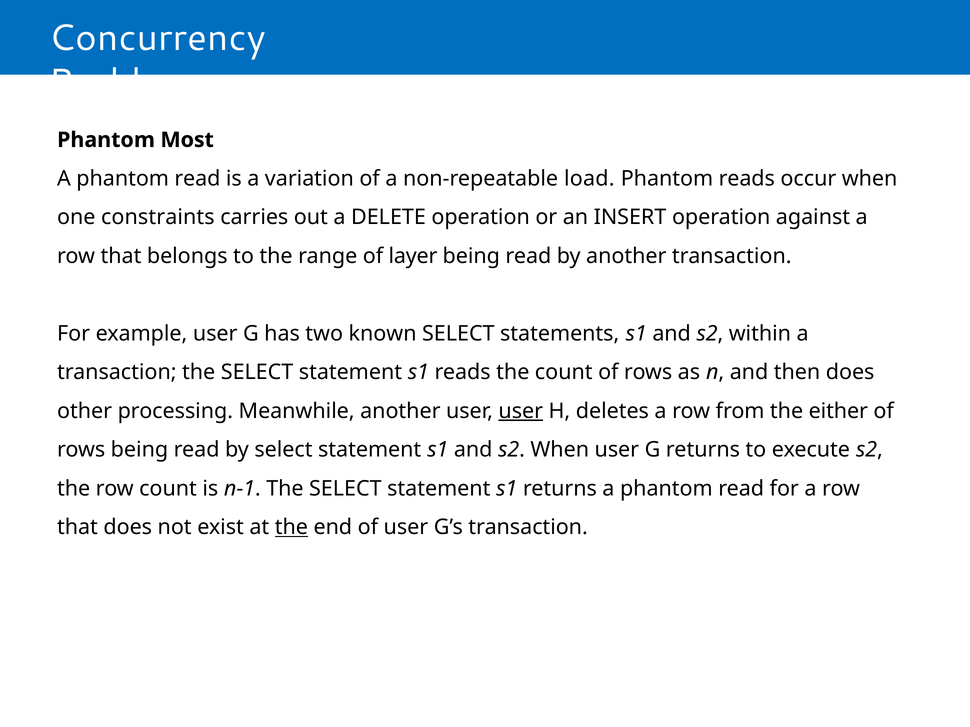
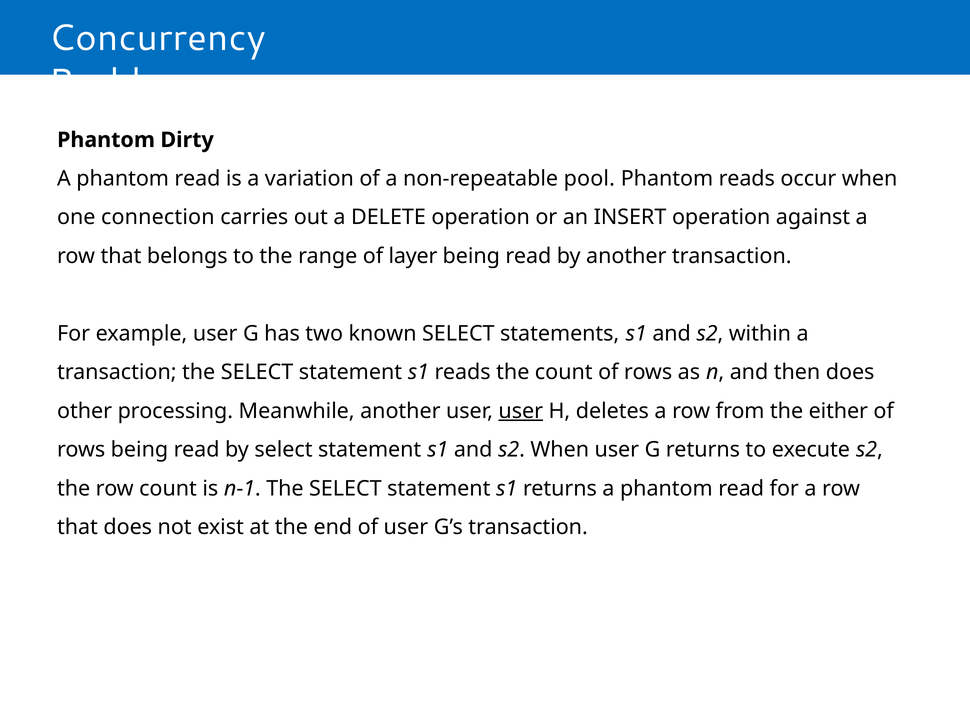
Most: Most -> Dirty
load: load -> pool
constraints: constraints -> connection
the at (291, 528) underline: present -> none
